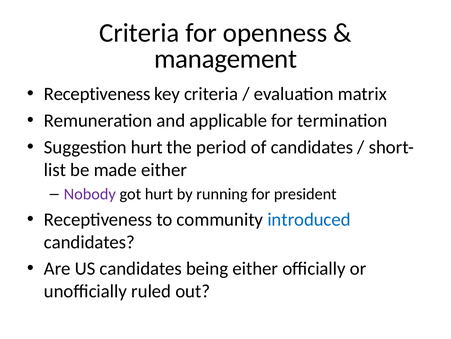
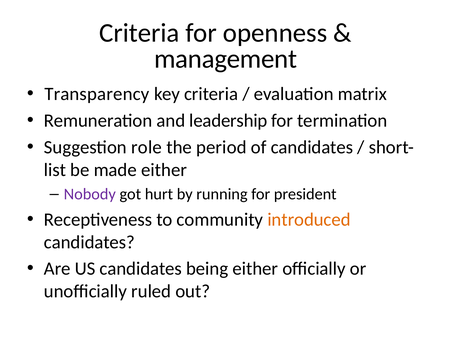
Receptiveness at (97, 94): Receptiveness -> Transparency
applicable: applicable -> leadership
Suggestion hurt: hurt -> role
introduced colour: blue -> orange
